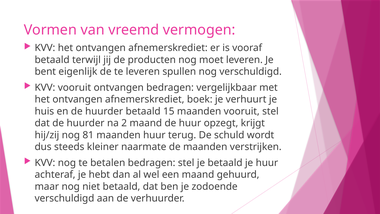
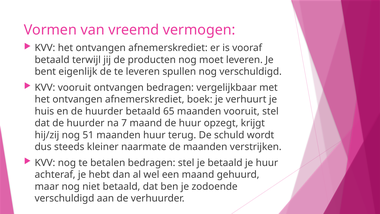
15: 15 -> 65
2: 2 -> 7
81: 81 -> 51
